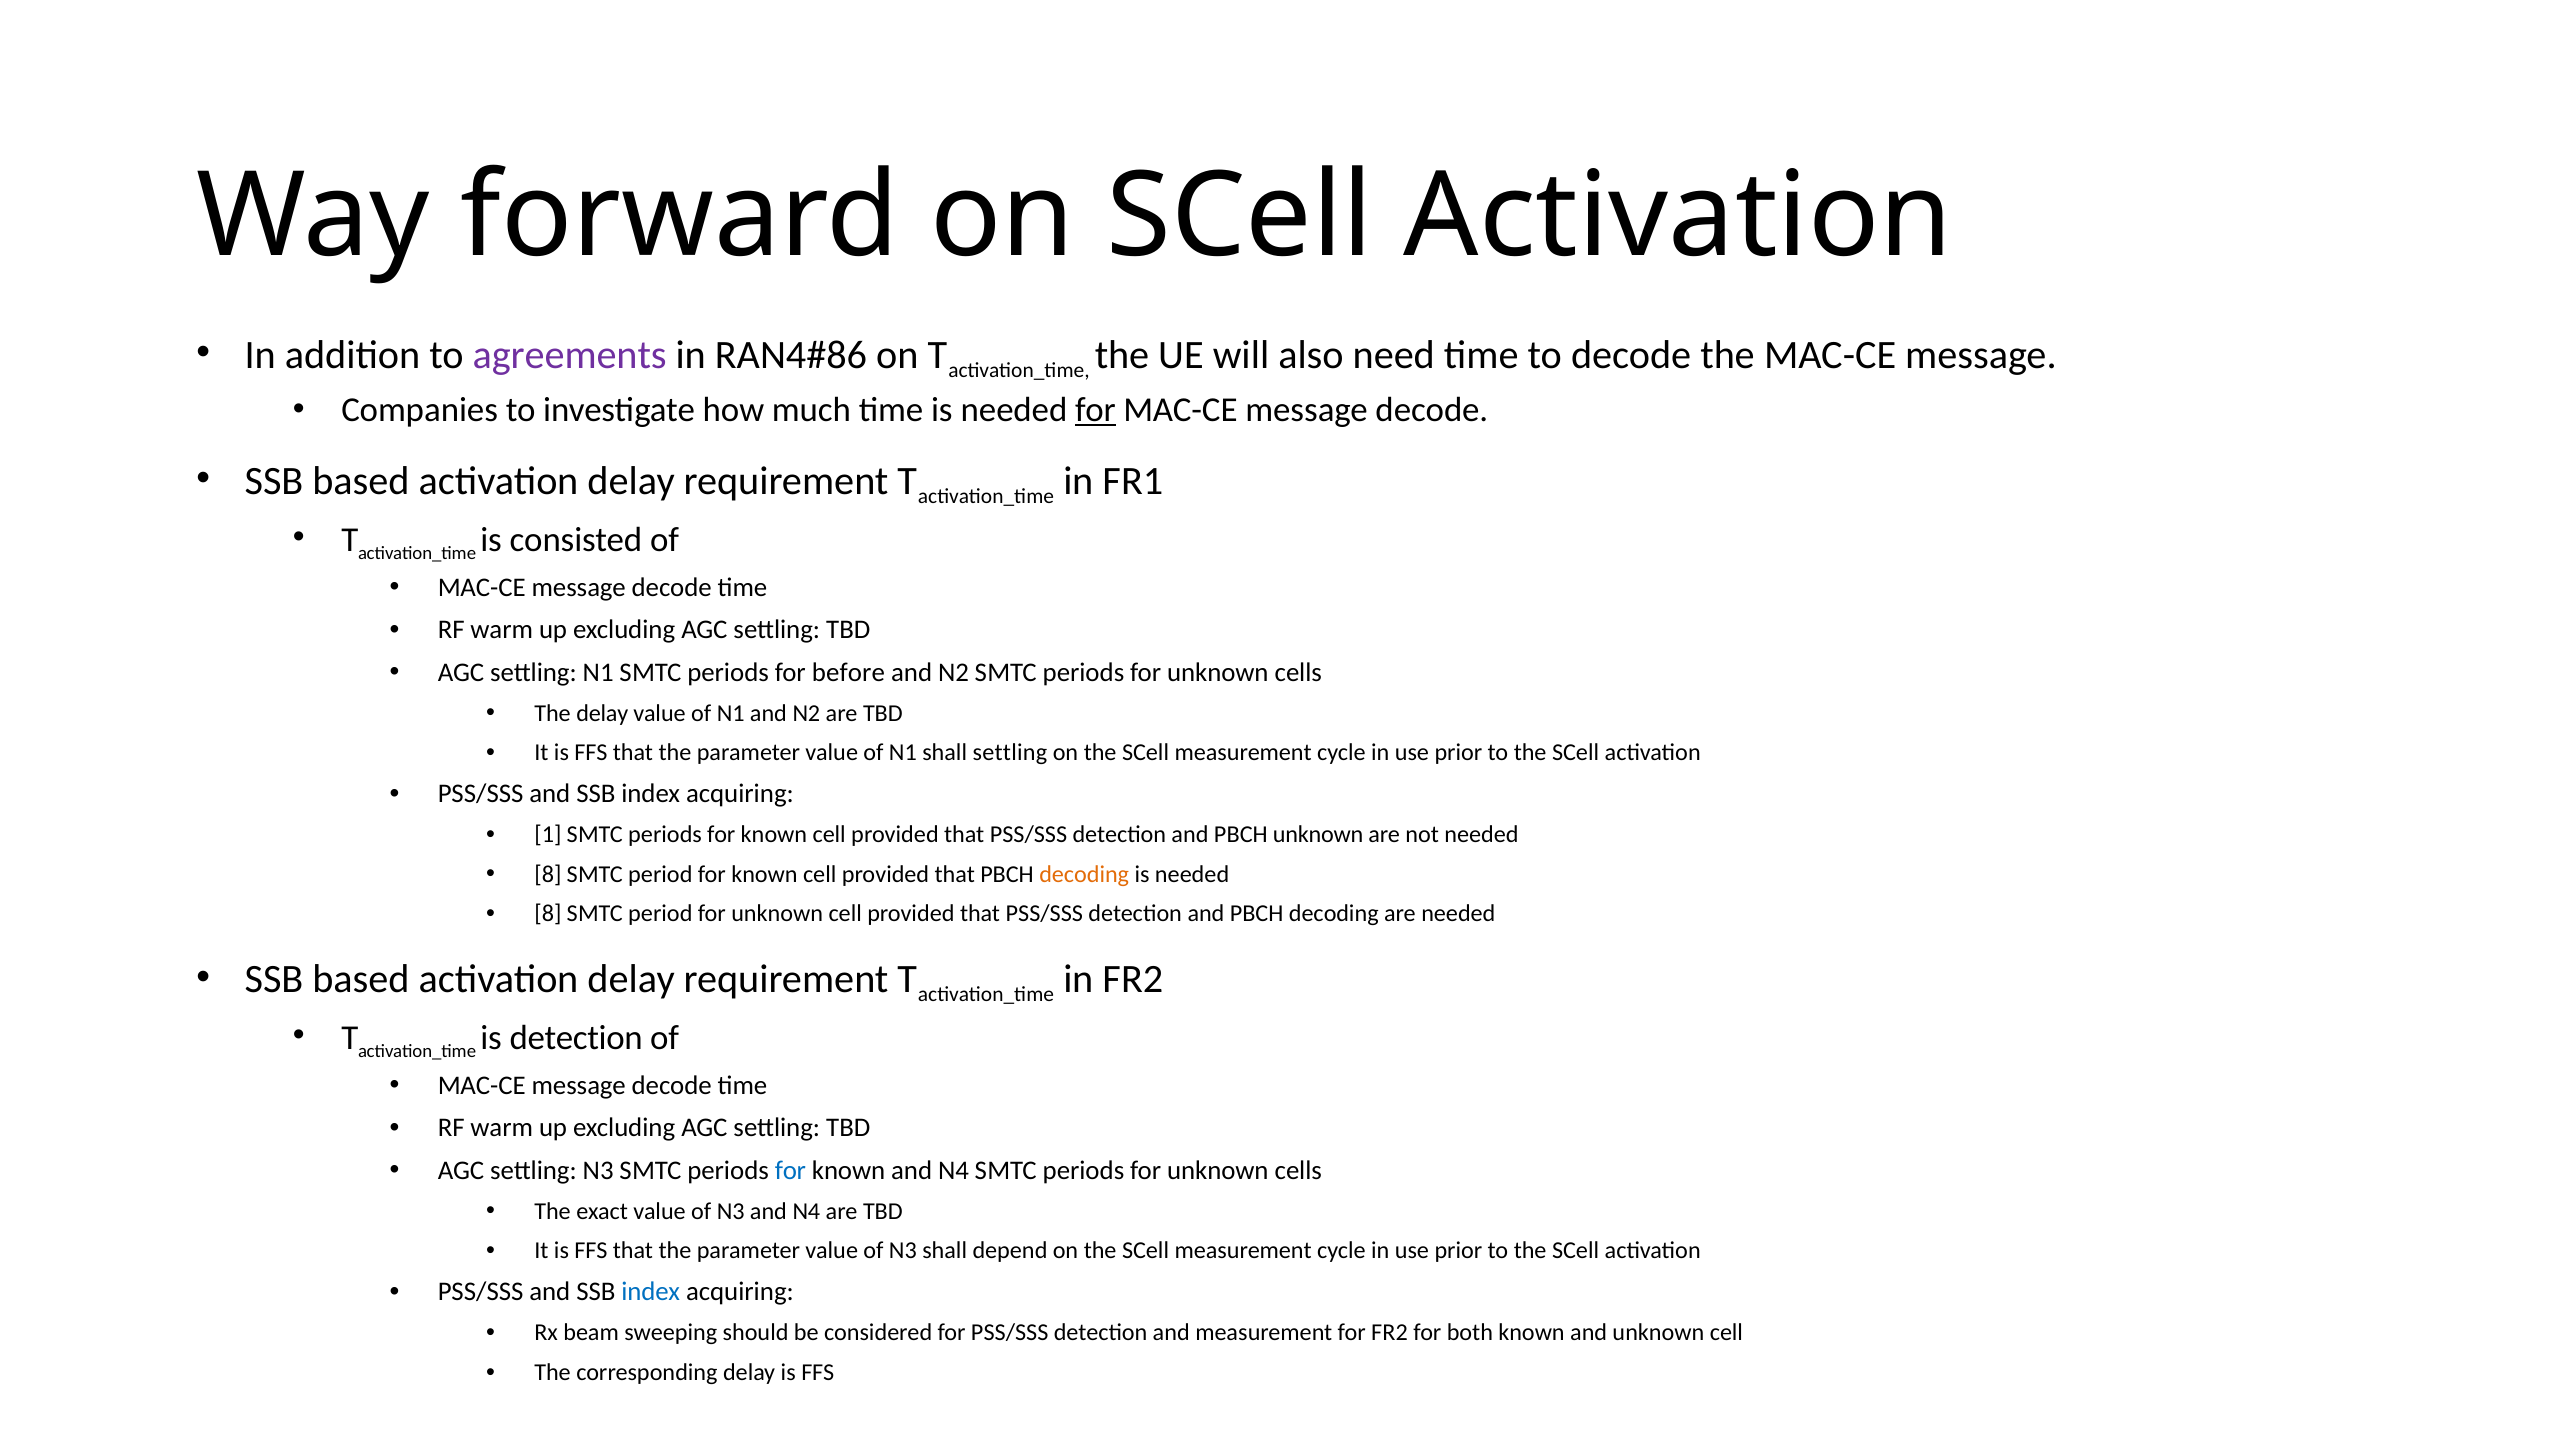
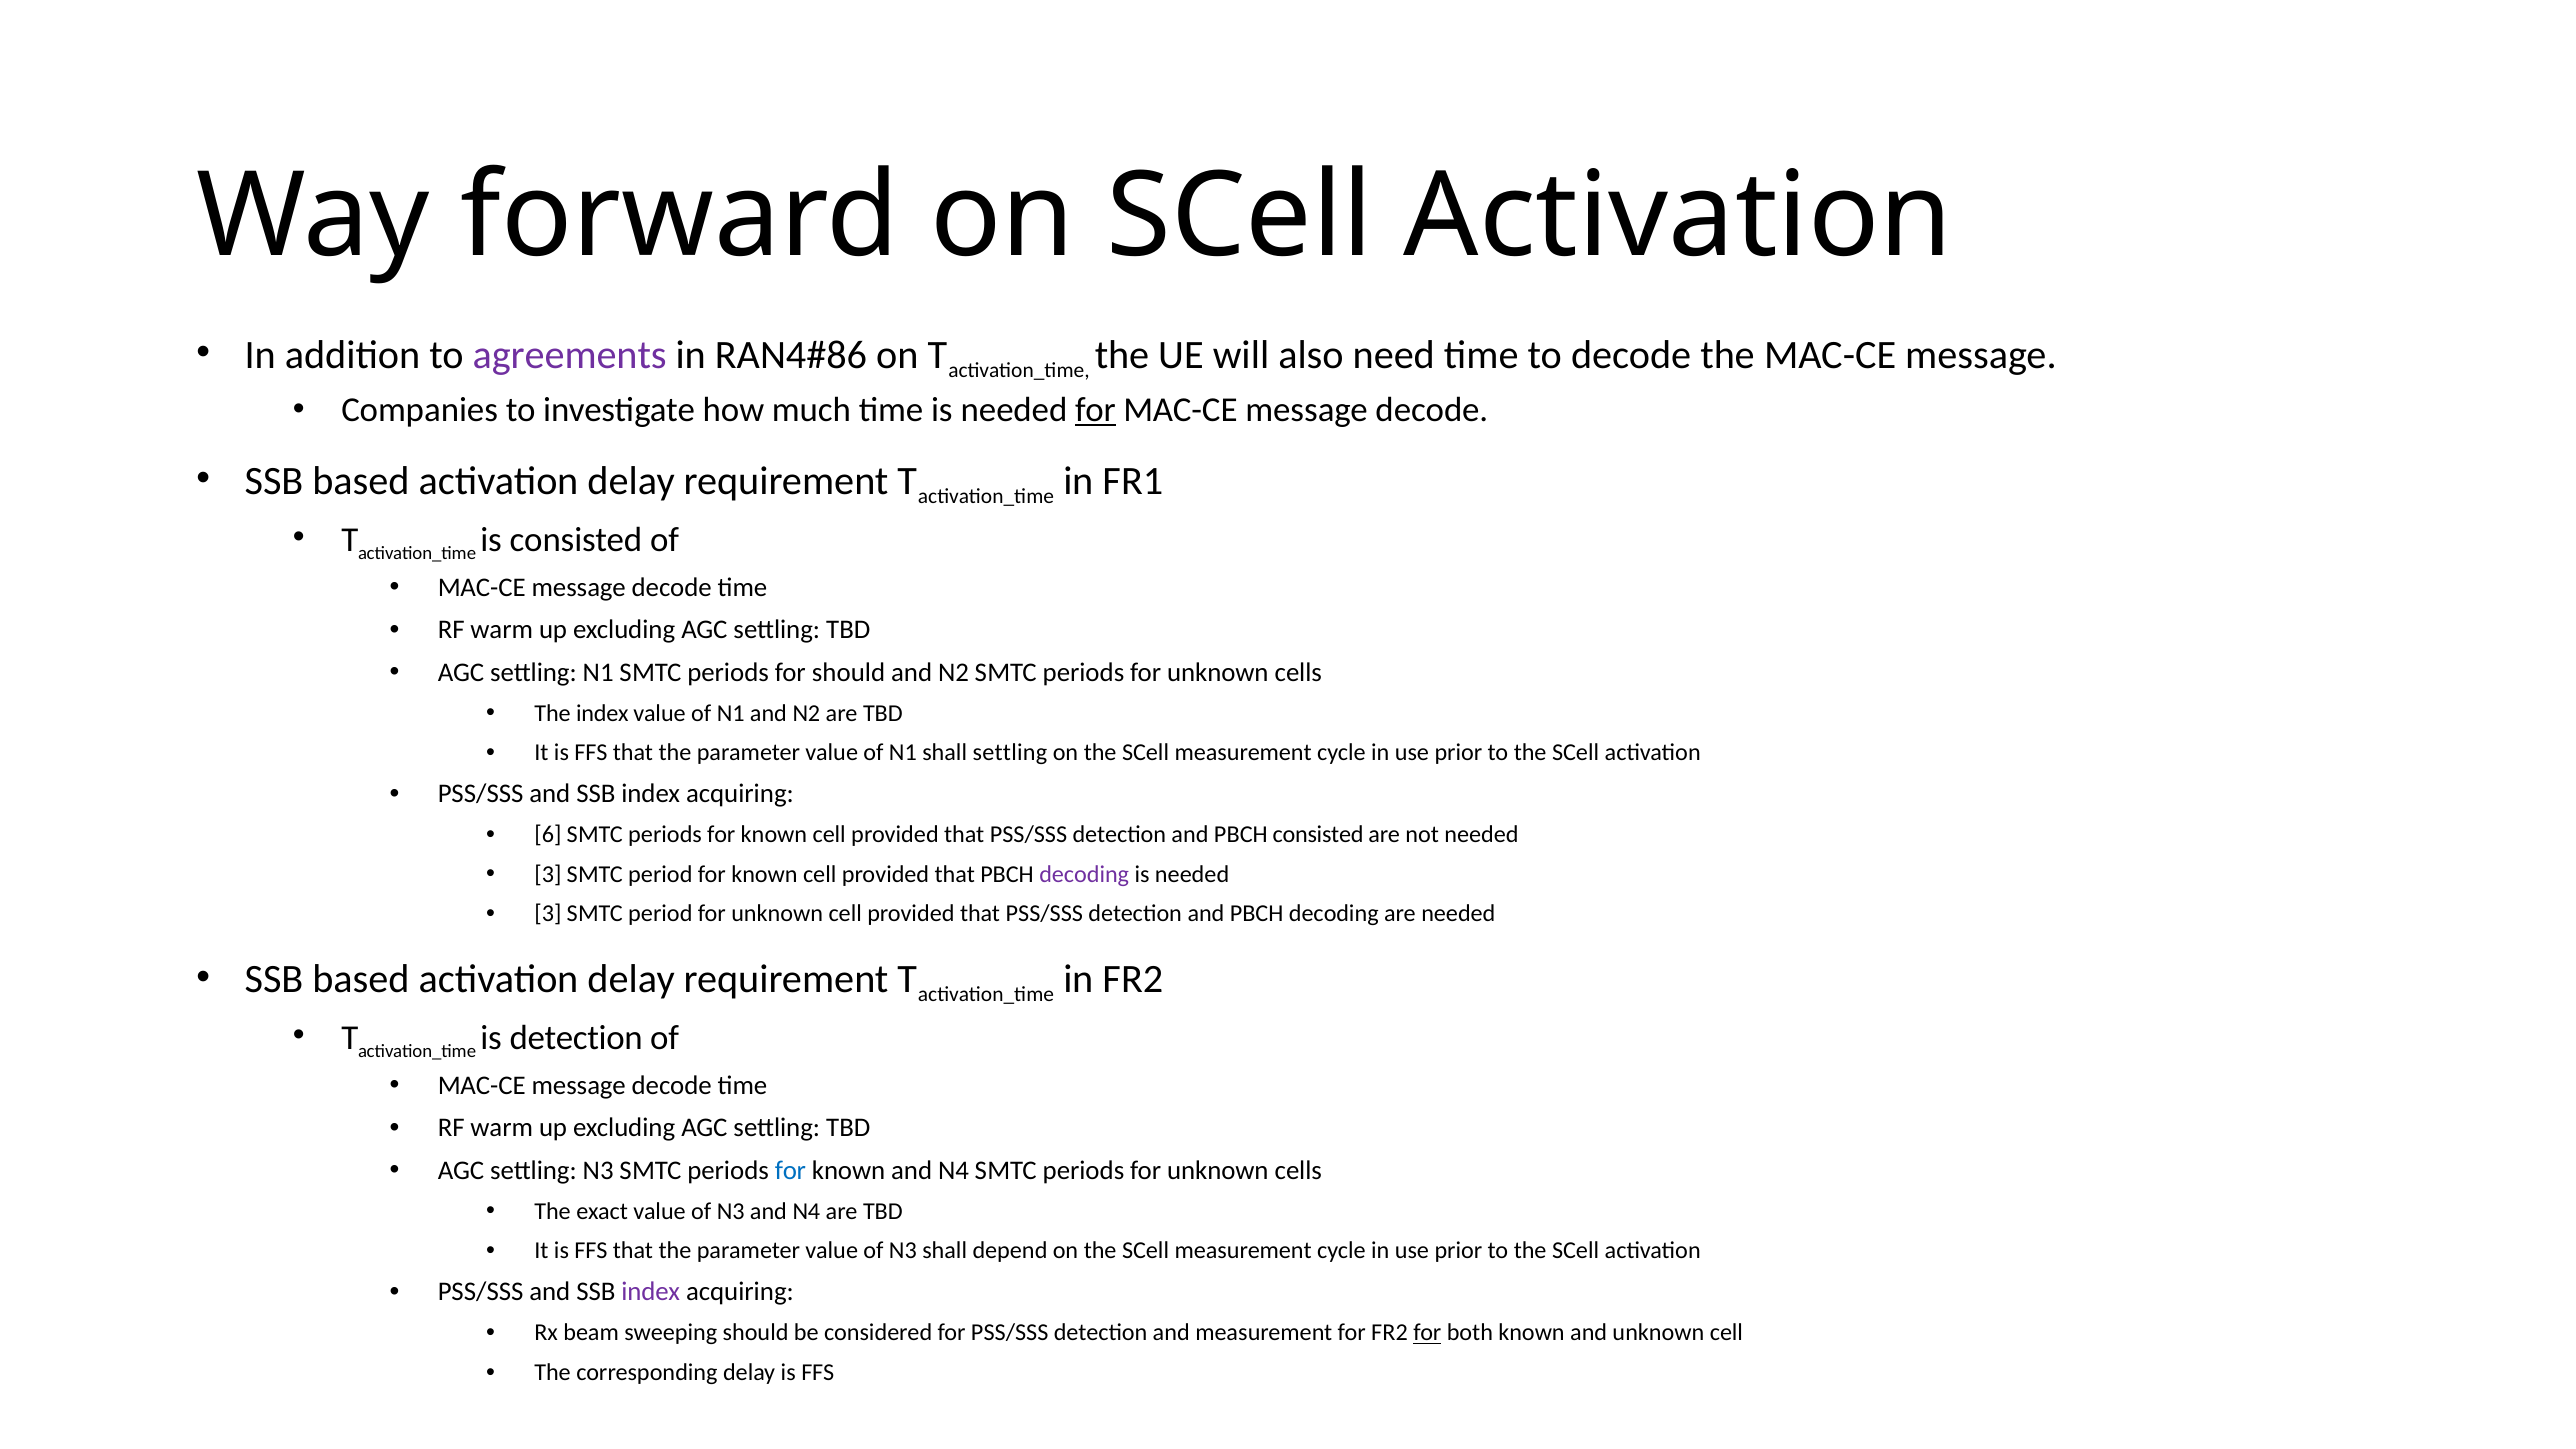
for before: before -> should
The delay: delay -> index
1: 1 -> 6
PBCH unknown: unknown -> consisted
8 at (548, 874): 8 -> 3
decoding at (1084, 874) colour: orange -> purple
8 at (548, 914): 8 -> 3
index at (651, 1292) colour: blue -> purple
for at (1427, 1333) underline: none -> present
